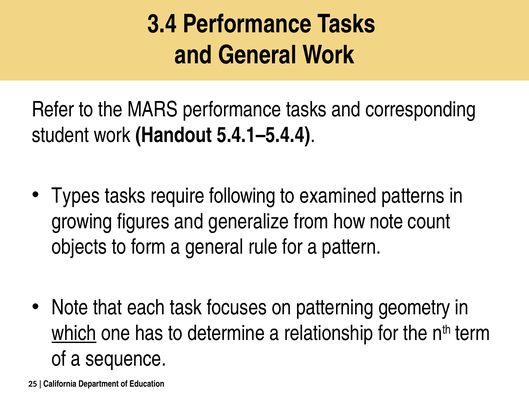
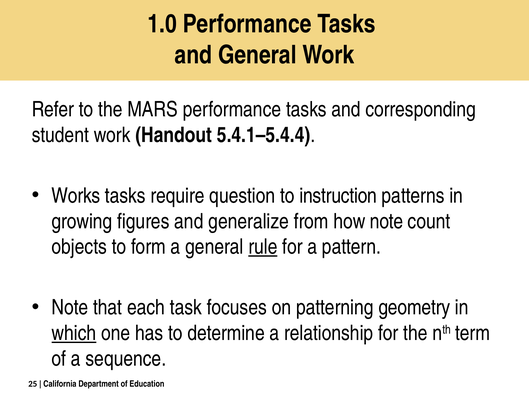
3.4: 3.4 -> 1.0
Types: Types -> Works
following: following -> question
examined: examined -> instruction
rule underline: none -> present
